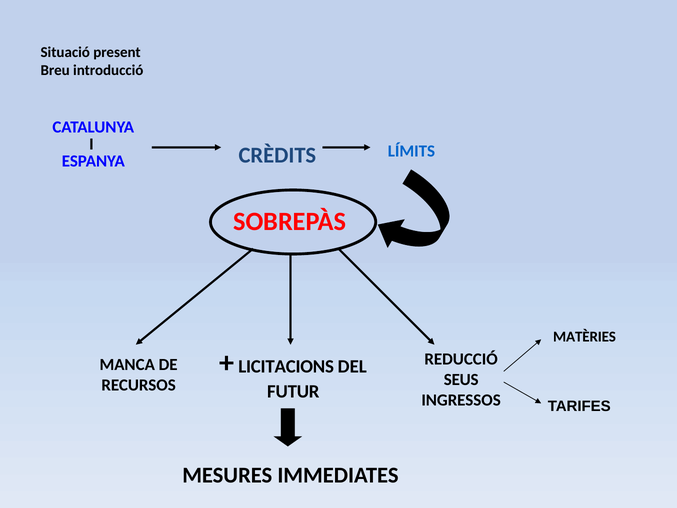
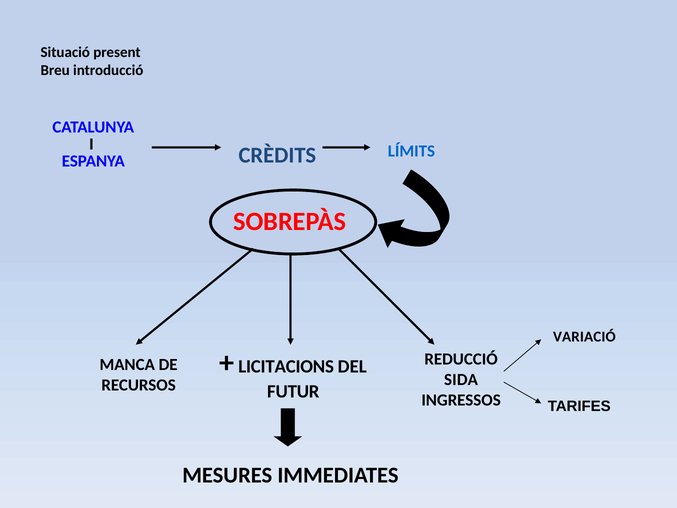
MATÈRIES: MATÈRIES -> VARIACIÓ
SEUS: SEUS -> SIDA
